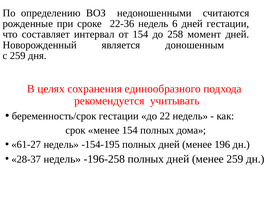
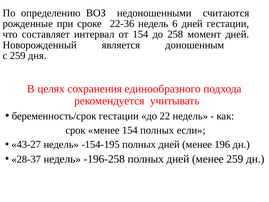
дома: дома -> если
61-27: 61-27 -> 43-27
